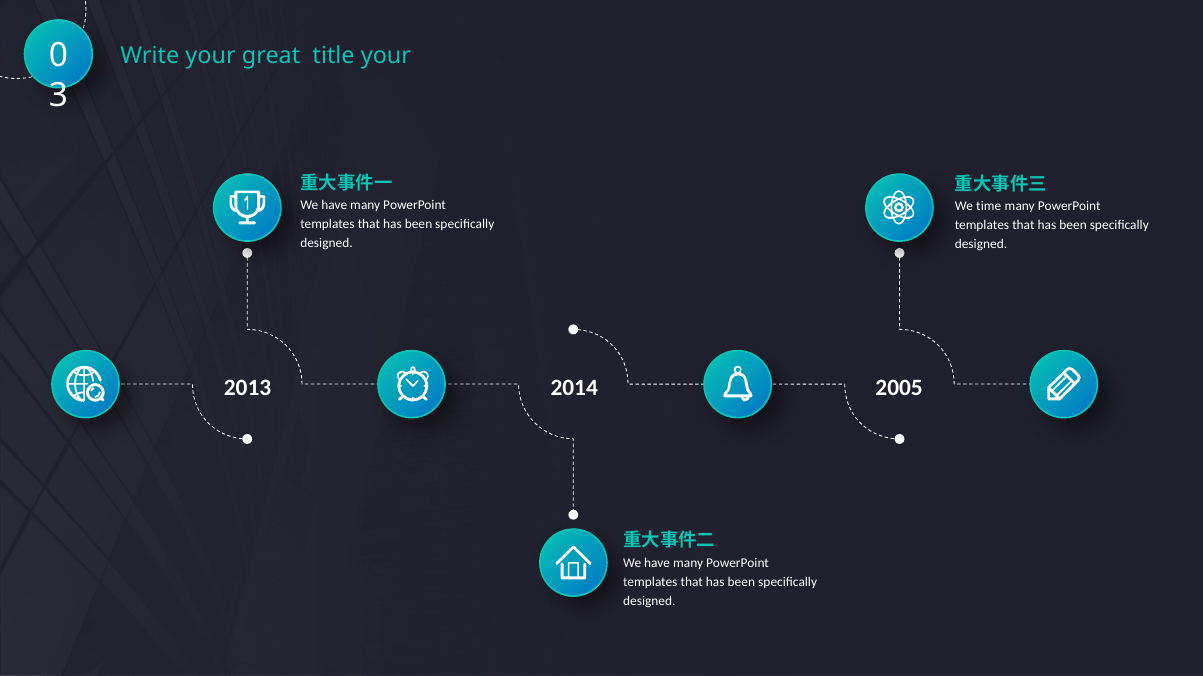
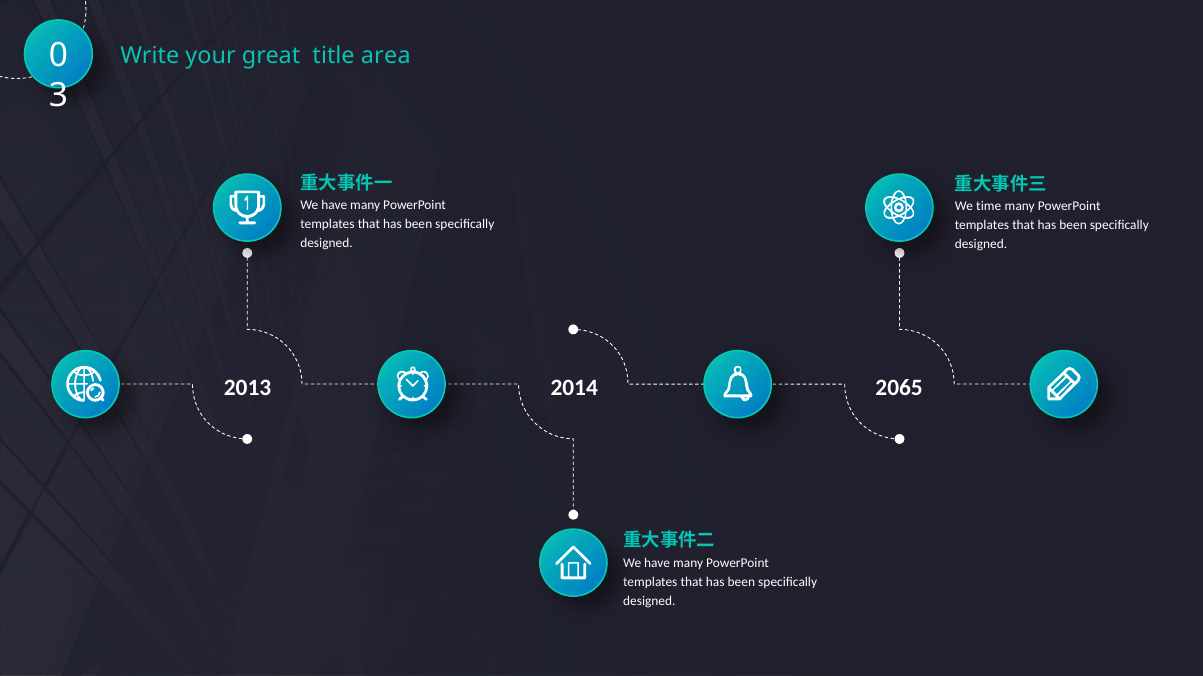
title your: your -> area
2005: 2005 -> 2065
